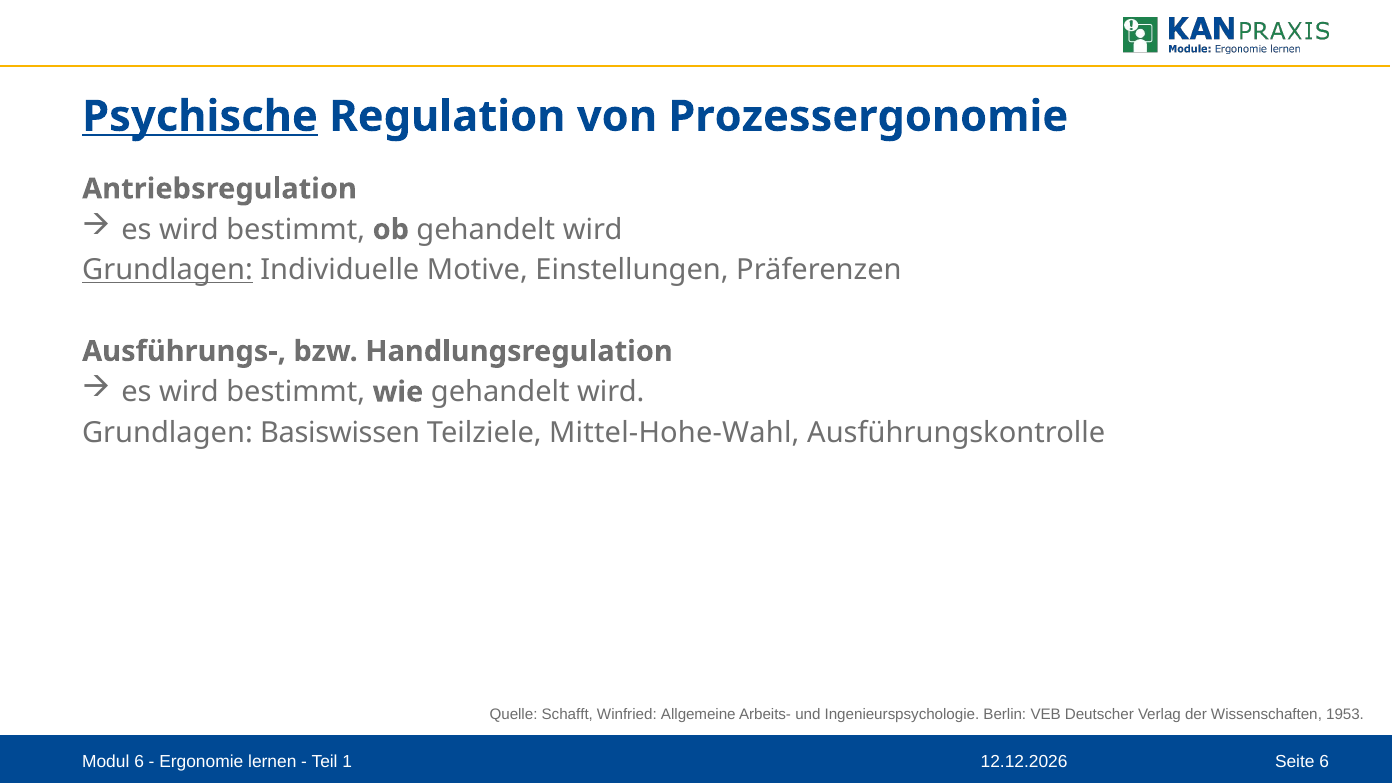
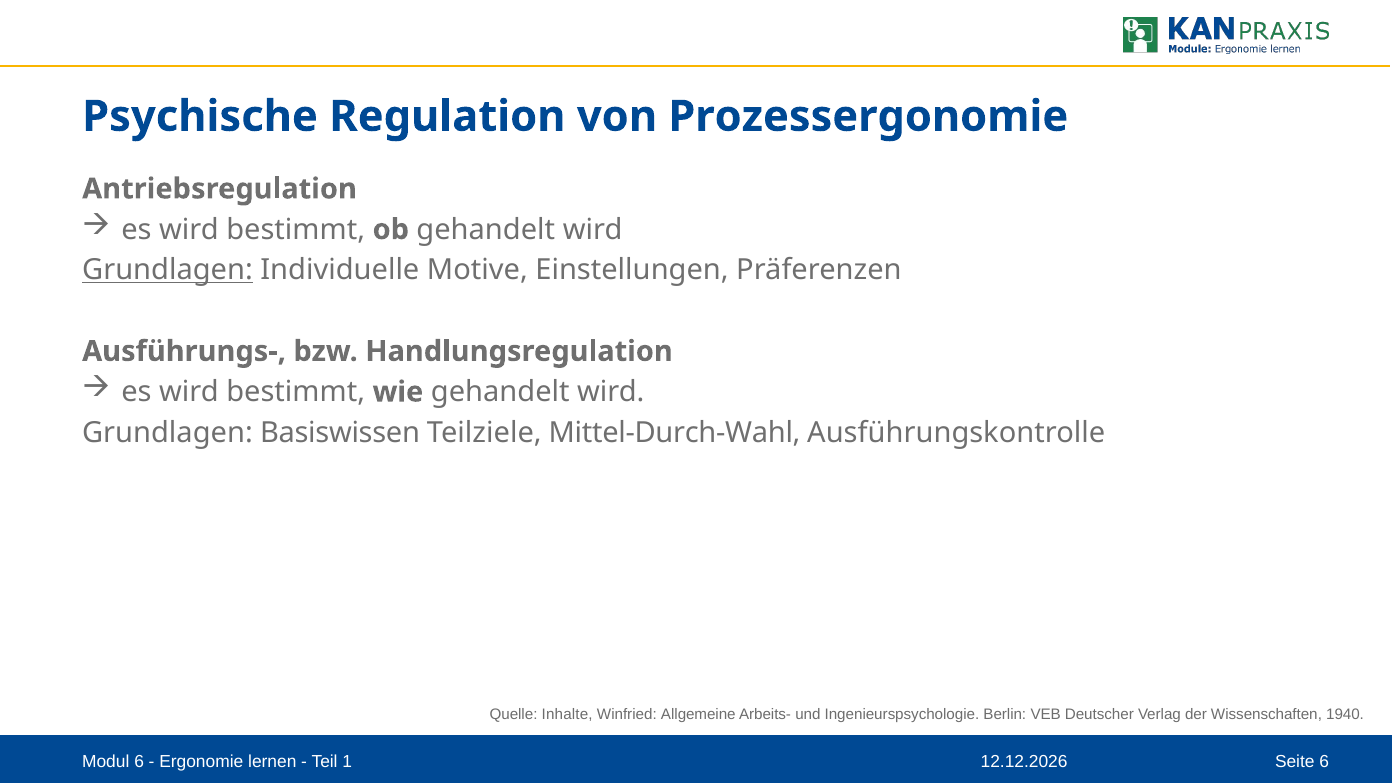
Psychische underline: present -> none
Mittel-Hohe-Wahl: Mittel-Hohe-Wahl -> Mittel-Durch-Wahl
Schafft: Schafft -> Inhalte
1953: 1953 -> 1940
